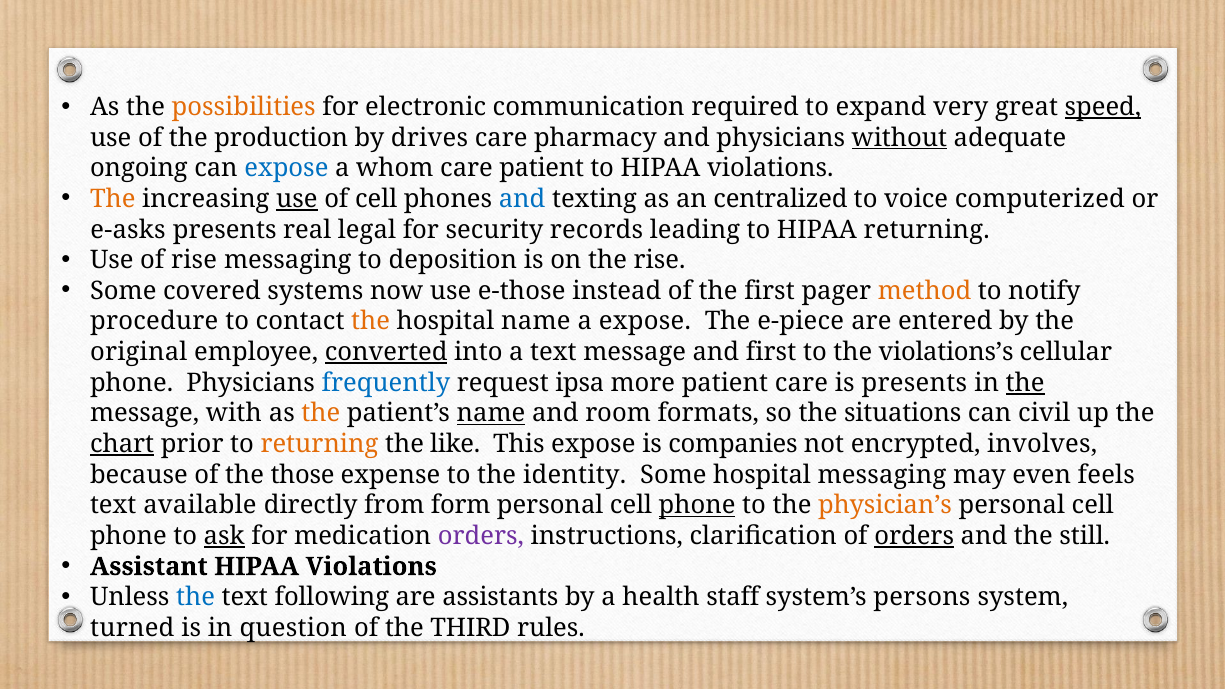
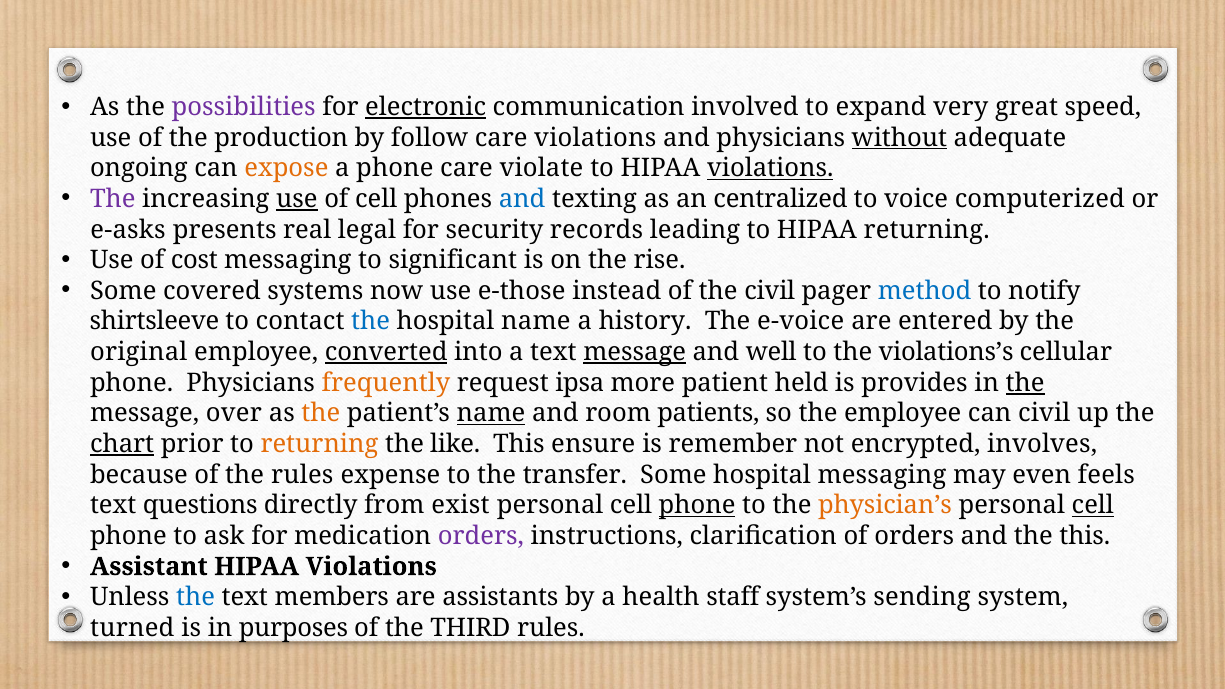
possibilities colour: orange -> purple
electronic underline: none -> present
required: required -> involved
speed underline: present -> none
drives: drives -> follow
care pharmacy: pharmacy -> violations
expose at (286, 168) colour: blue -> orange
a whom: whom -> phone
care patient: patient -> violate
violations at (770, 168) underline: none -> present
The at (113, 199) colour: orange -> purple
of rise: rise -> cost
deposition: deposition -> significant
the first: first -> civil
method colour: orange -> blue
procedure: procedure -> shirtsleeve
the at (371, 322) colour: orange -> blue
a expose: expose -> history
e-piece: e-piece -> e-voice
message at (635, 352) underline: none -> present
and first: first -> well
frequently colour: blue -> orange
patient care: care -> held
is presents: presents -> provides
with: with -> over
formats: formats -> patients
the situations: situations -> employee
This expose: expose -> ensure
companies: companies -> remember
the those: those -> rules
identity: identity -> transfer
available: available -> questions
form: form -> exist
cell at (1093, 505) underline: none -> present
ask underline: present -> none
orders at (914, 536) underline: present -> none
the still: still -> this
following: following -> members
persons: persons -> sending
question: question -> purposes
